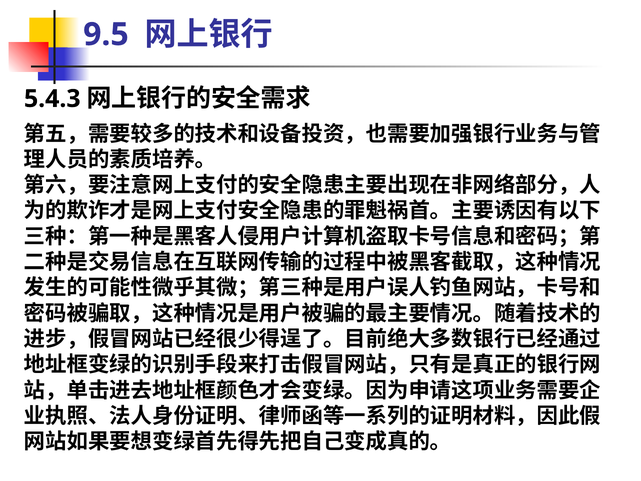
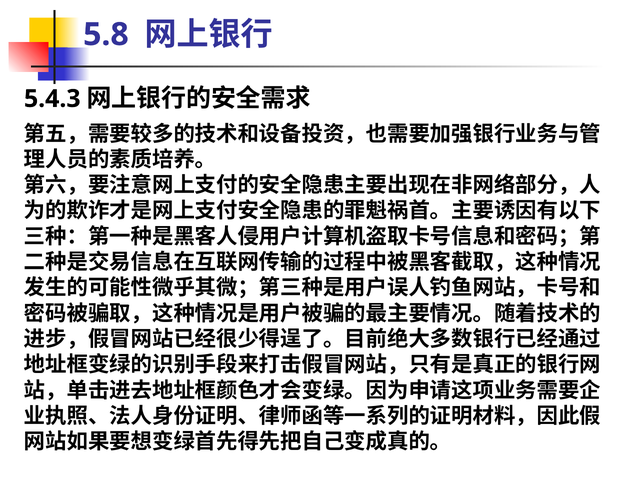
9.5: 9.5 -> 5.8
